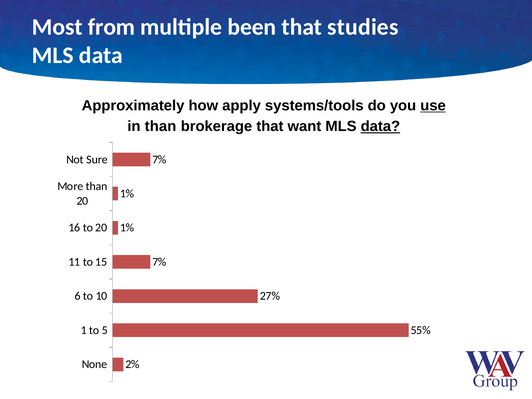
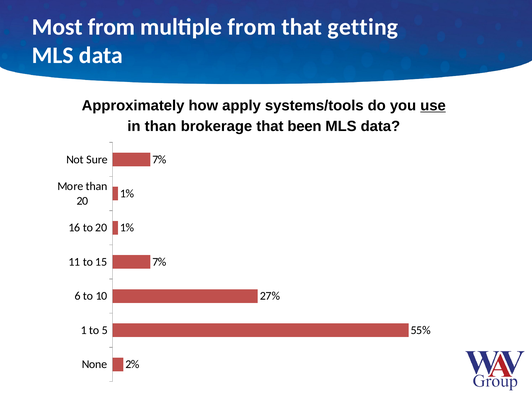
multiple been: been -> from
studies: studies -> getting
want: want -> been
data at (380, 126) underline: present -> none
